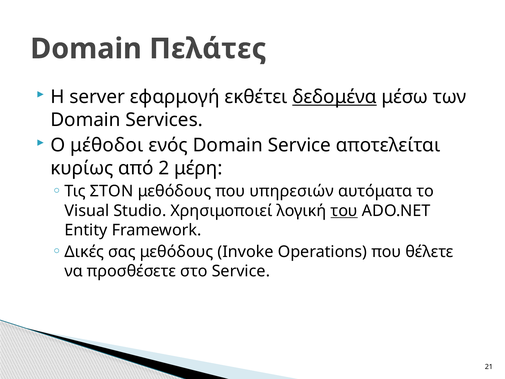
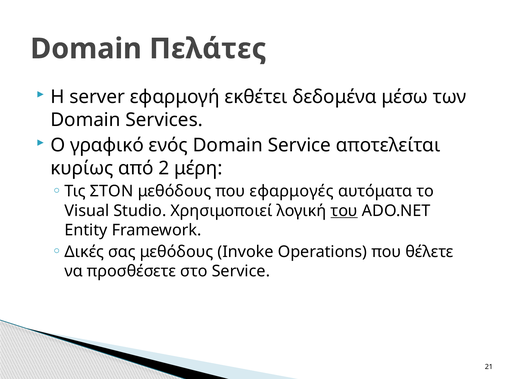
δεδομένα underline: present -> none
μέθοδοι: μέθοδοι -> γραφικό
υπηρεσιών: υπηρεσιών -> εφαρμογές
